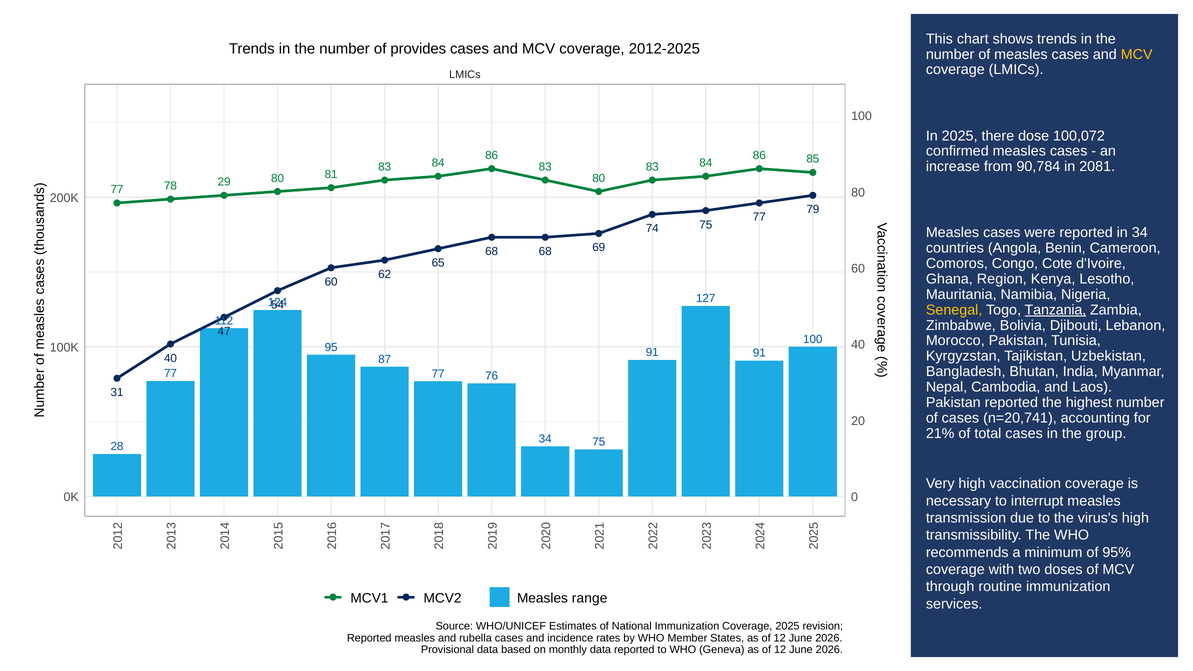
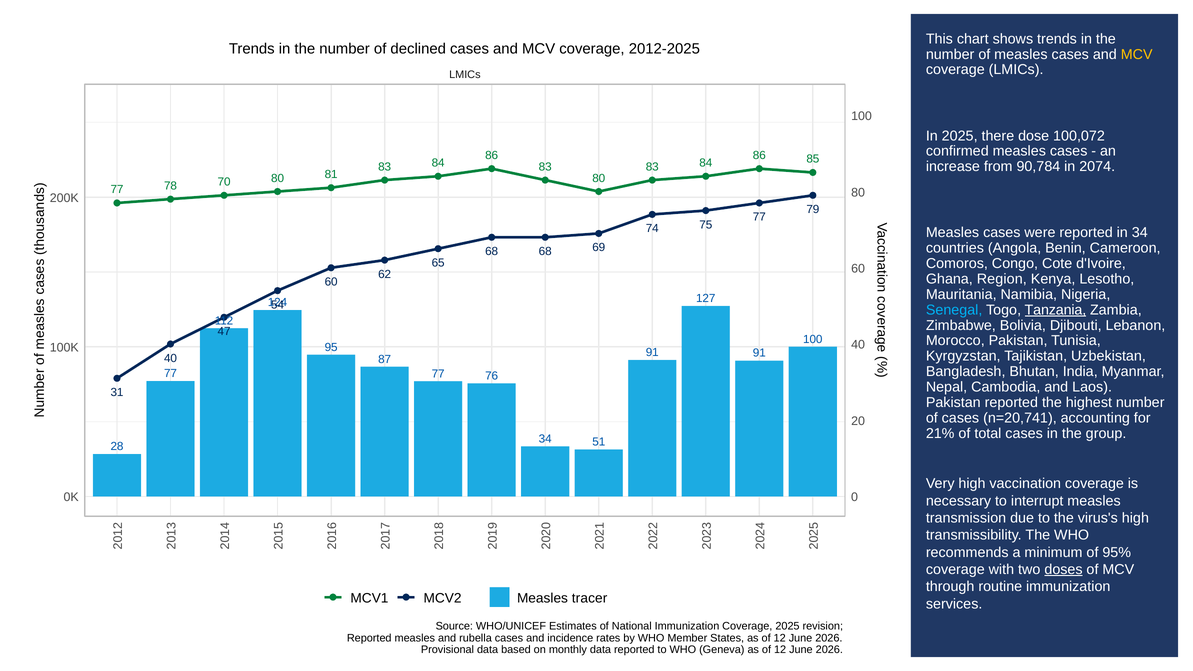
provides: provides -> declined
2081: 2081 -> 2074
29: 29 -> 70
Senegal colour: yellow -> light blue
34 75: 75 -> 51
doses underline: none -> present
range: range -> tracer
